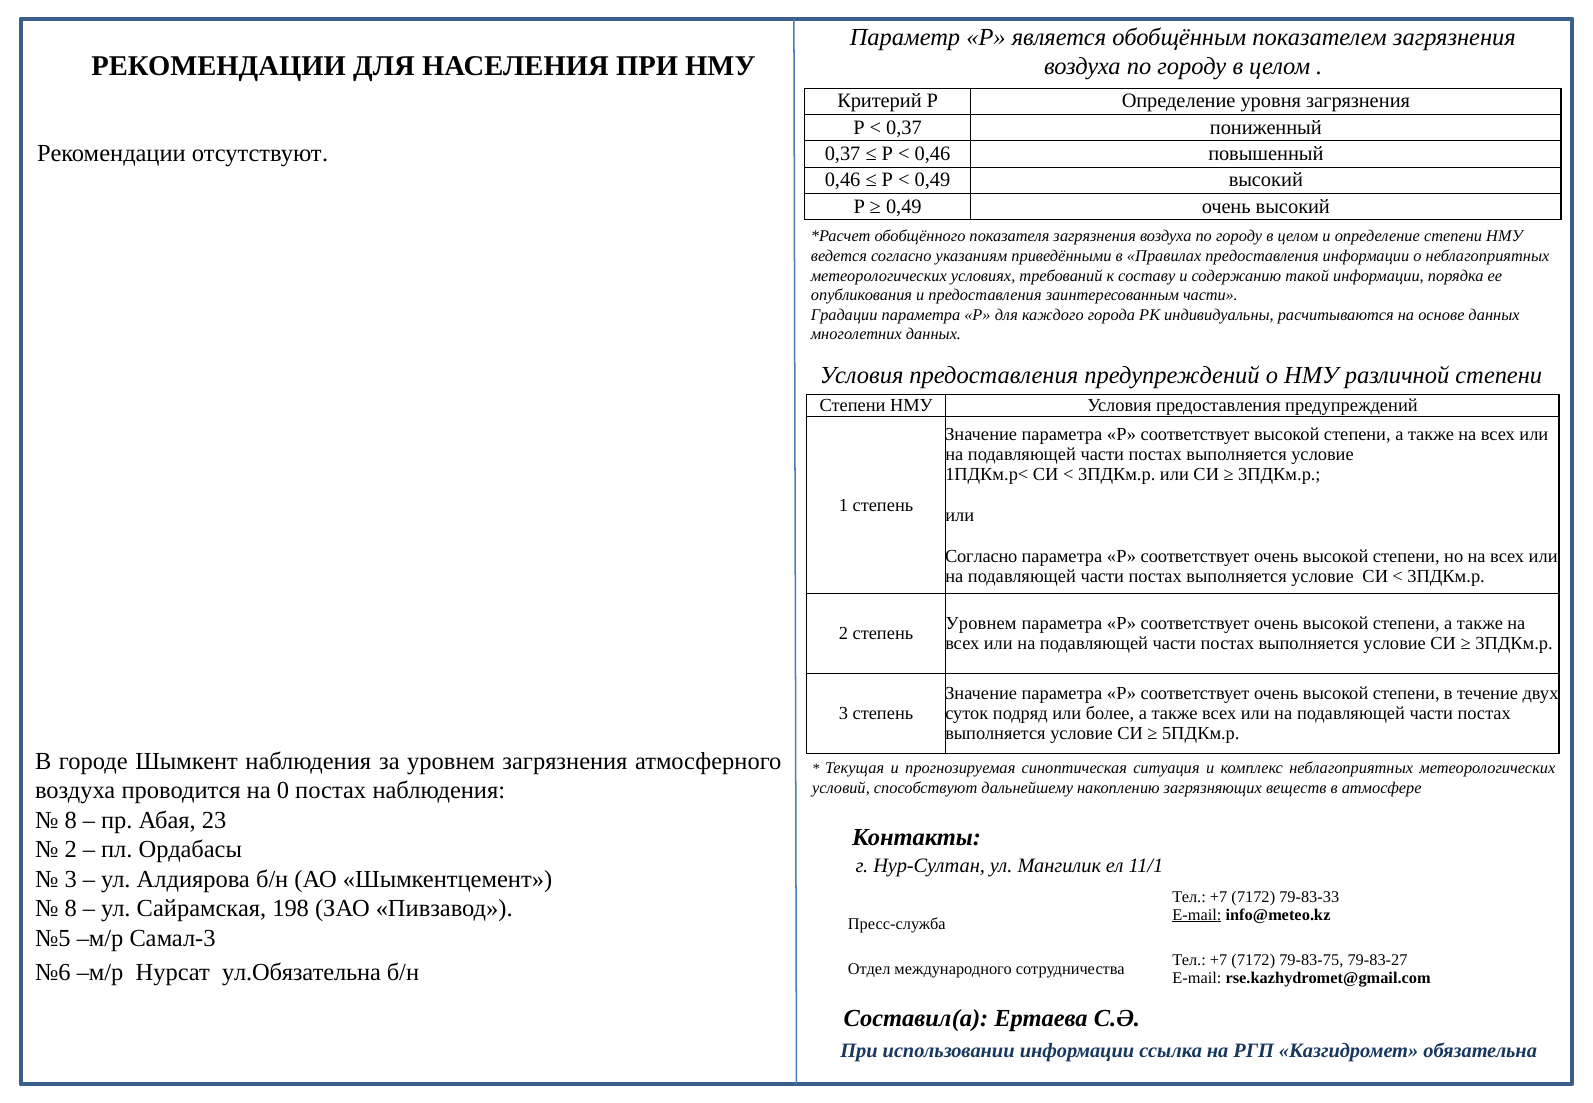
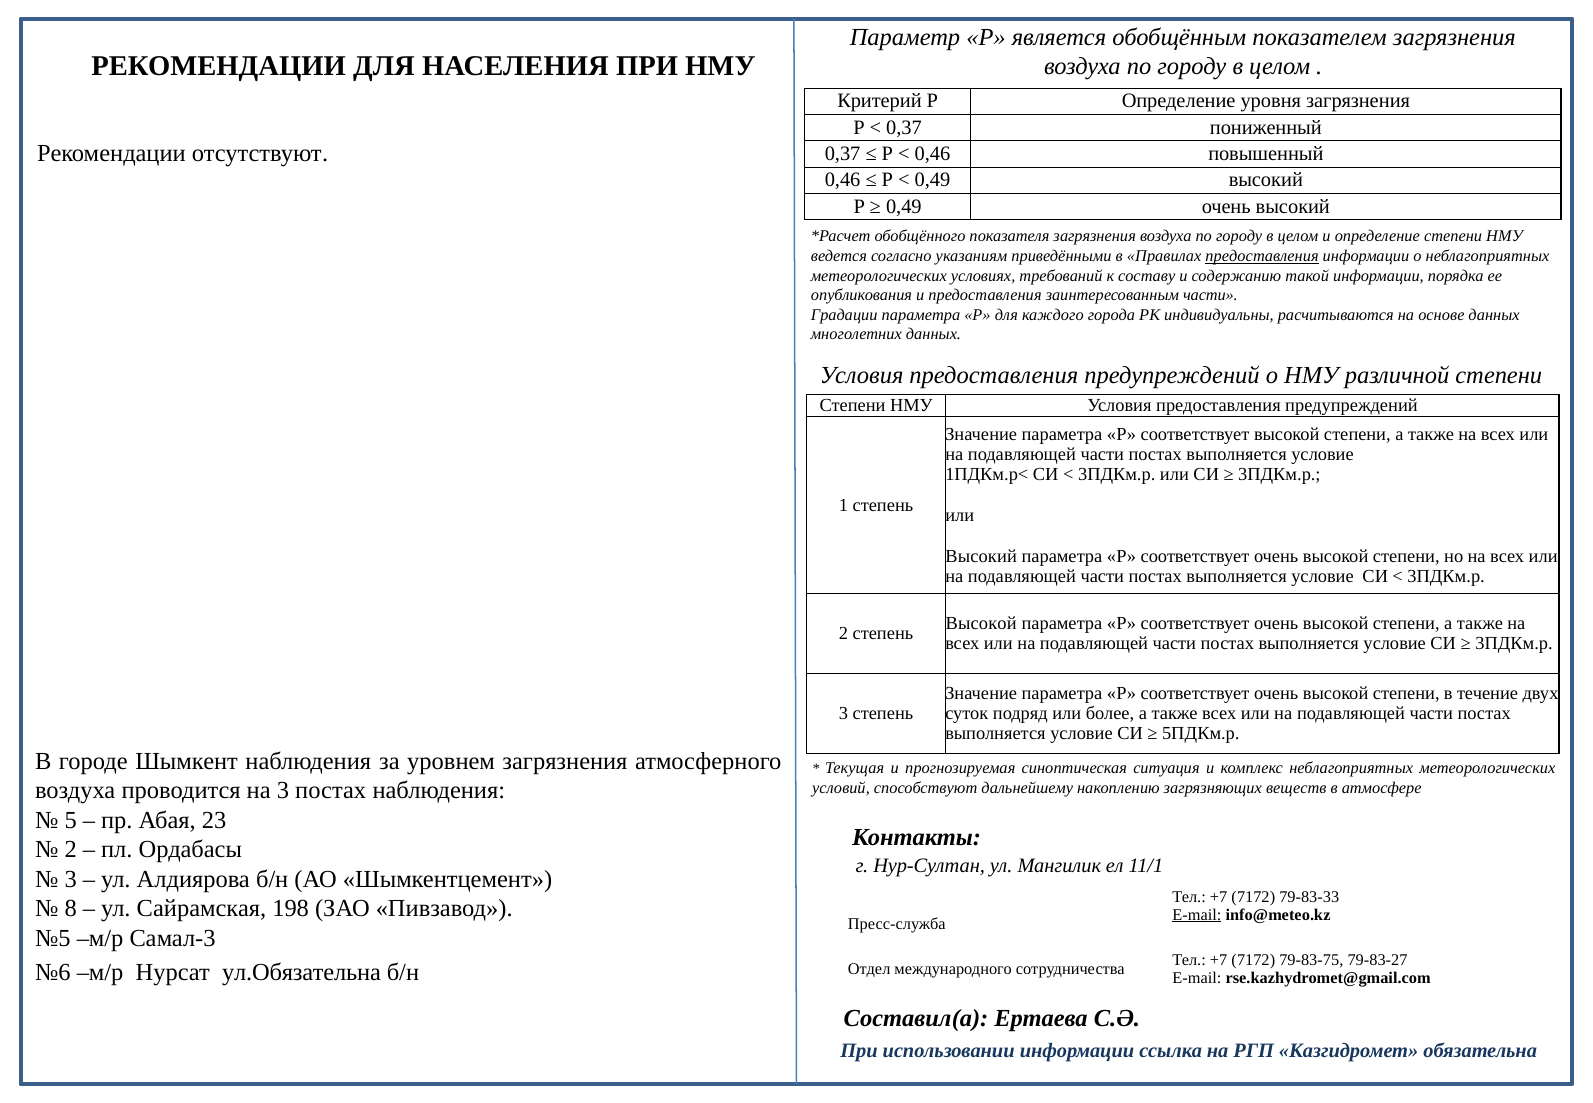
предоставления at (1262, 256) underline: none -> present
Согласно at (981, 556): Согласно -> Высокий
Уровнем at (981, 623): Уровнем -> Высокой
на 0: 0 -> 3
8 at (71, 820): 8 -> 5
